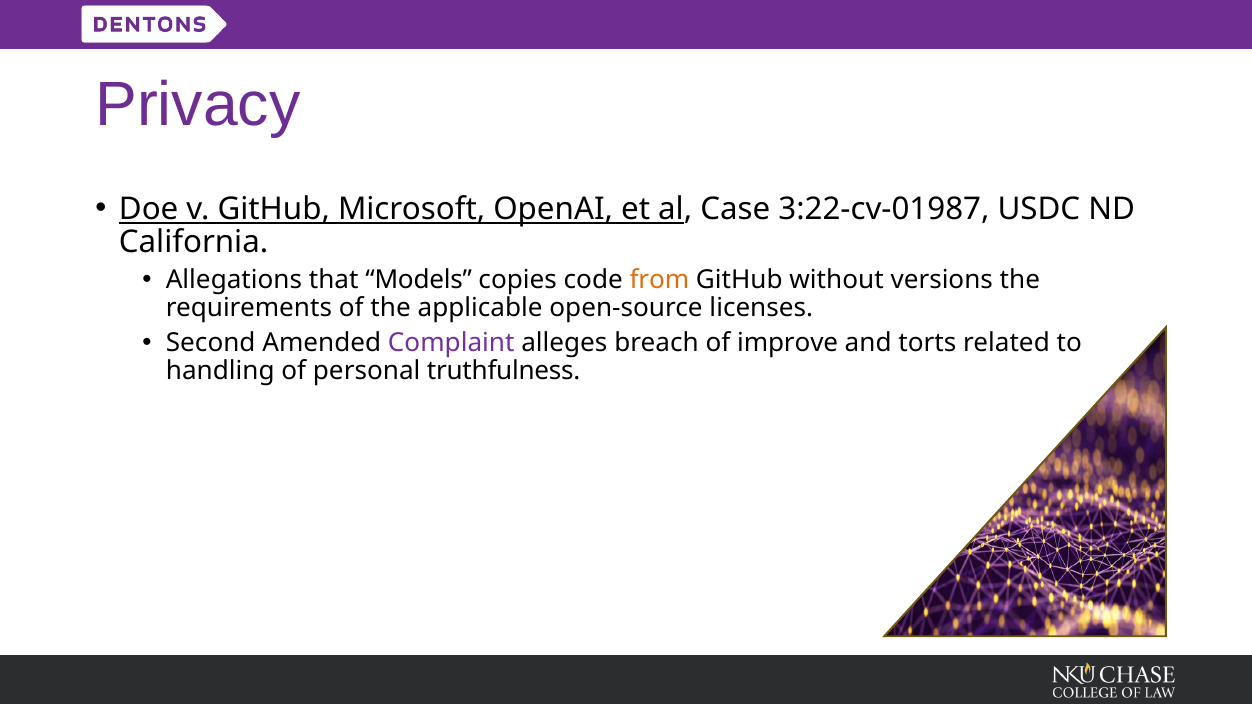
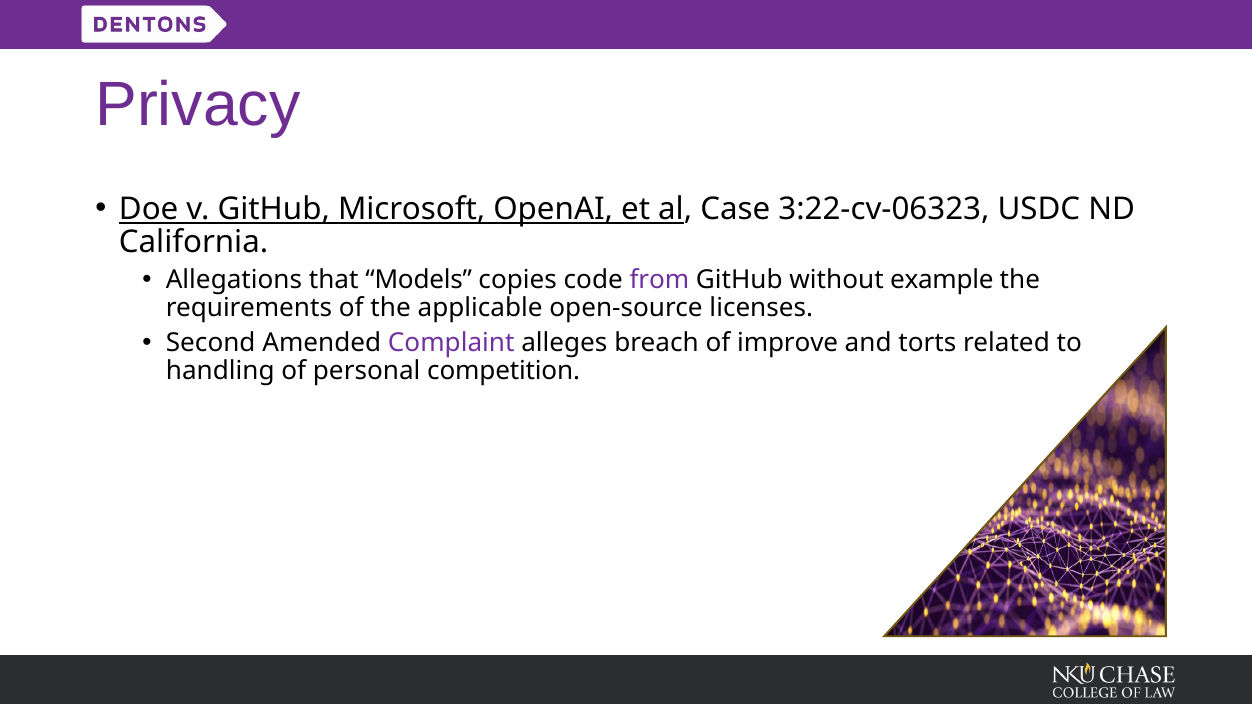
3:22-cv-01987: 3:22-cv-01987 -> 3:22-cv-06323
from colour: orange -> purple
versions: versions -> example
truthfulness: truthfulness -> competition
